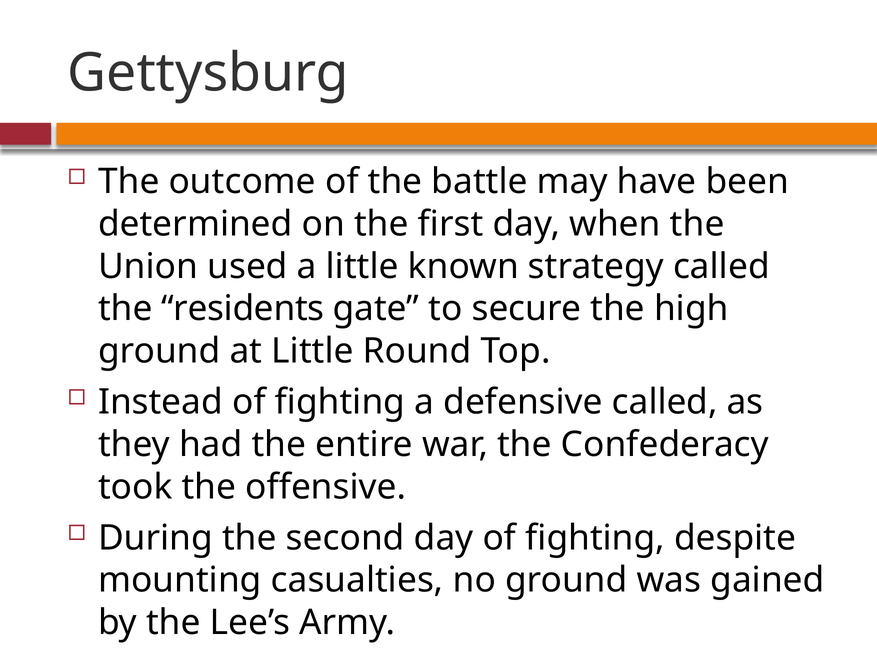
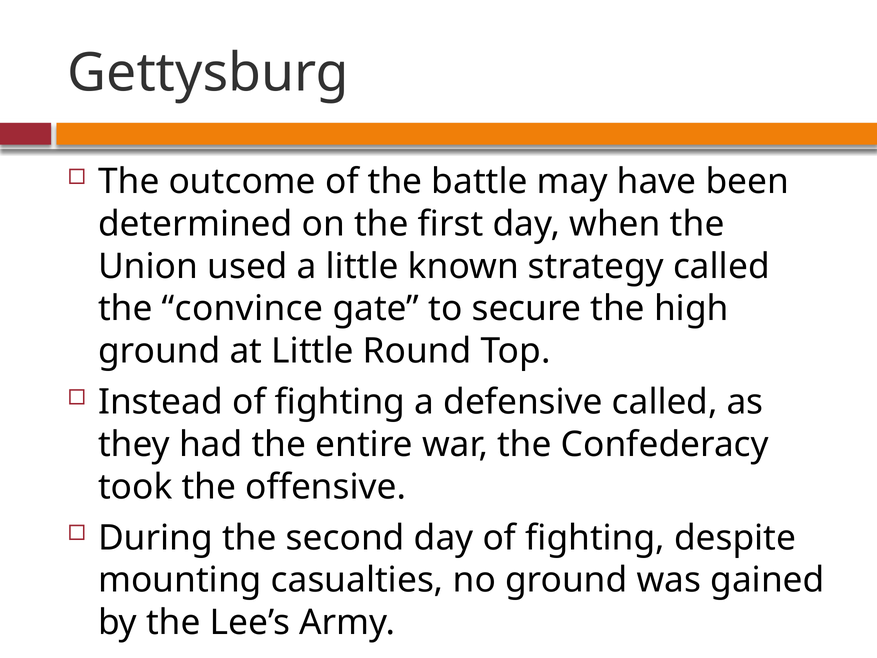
residents: residents -> convince
